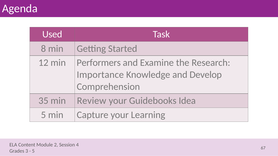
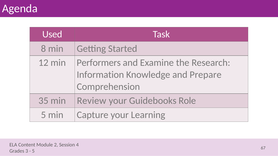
Importance: Importance -> Information
Develop: Develop -> Prepare
Idea: Idea -> Role
